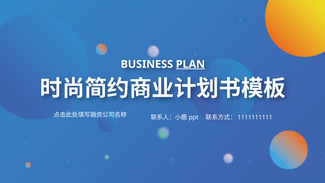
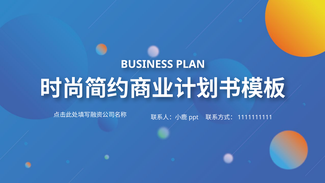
PLAN underline: present -> none
